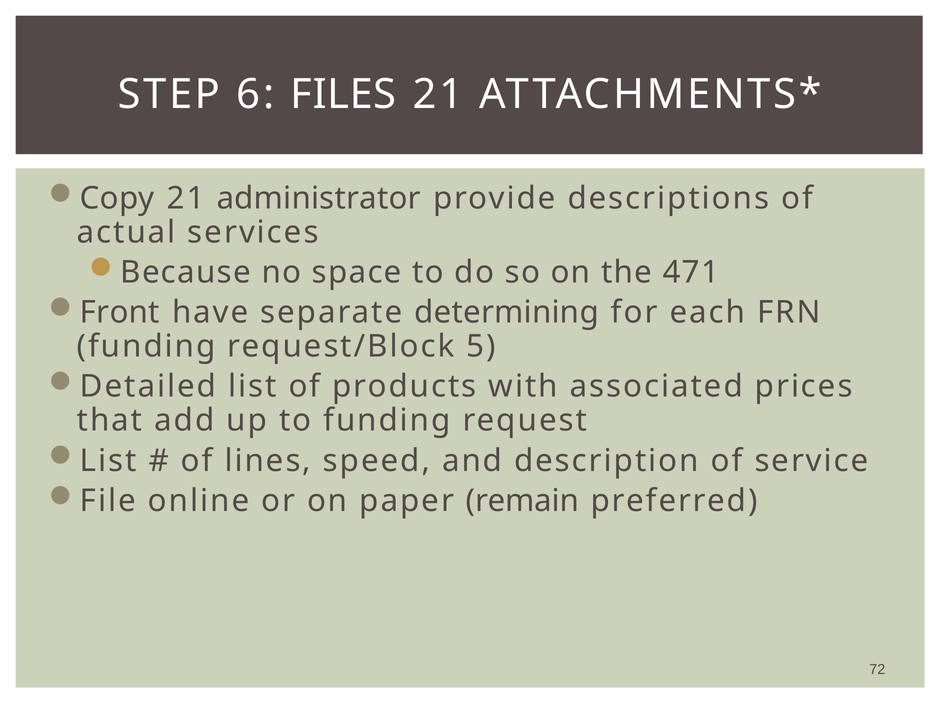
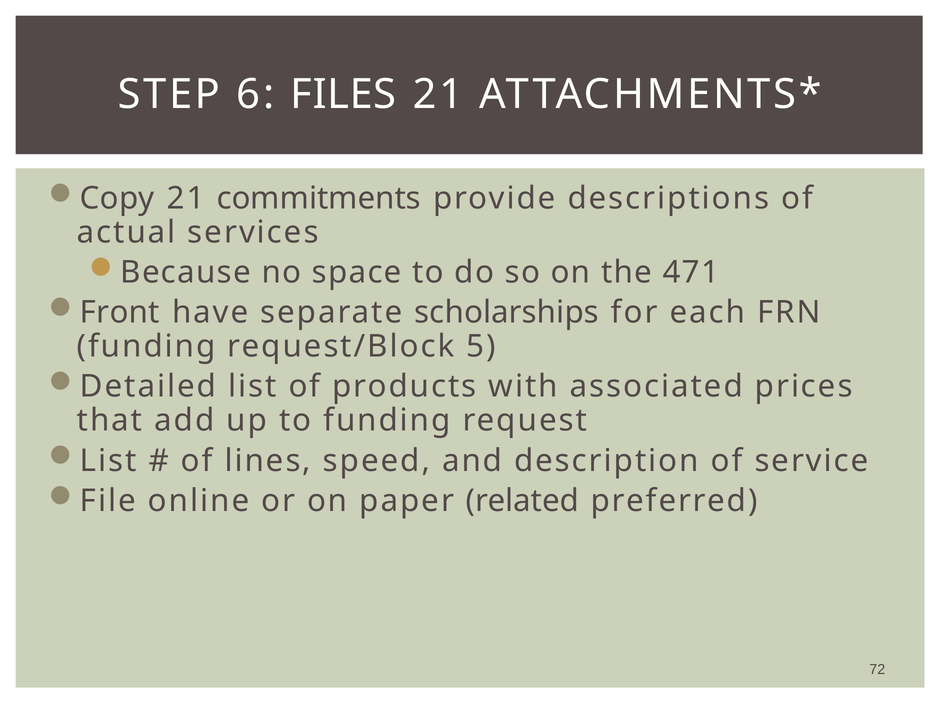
administrator: administrator -> commitments
determining: determining -> scholarships
remain: remain -> related
